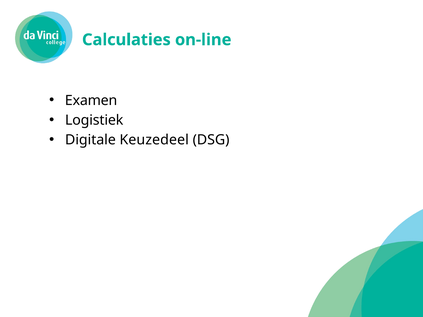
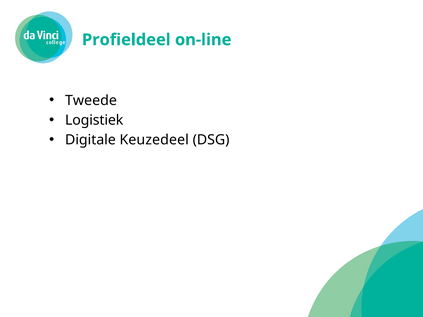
Calculaties: Calculaties -> Profieldeel
Examen: Examen -> Tweede
